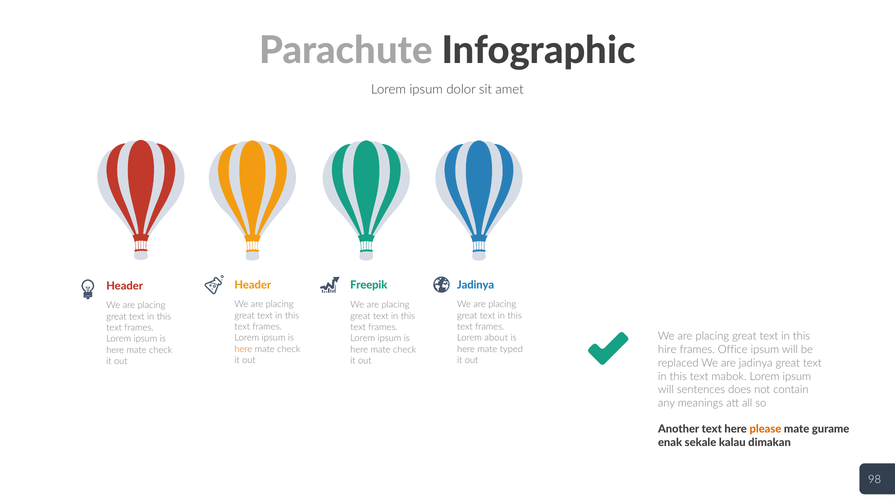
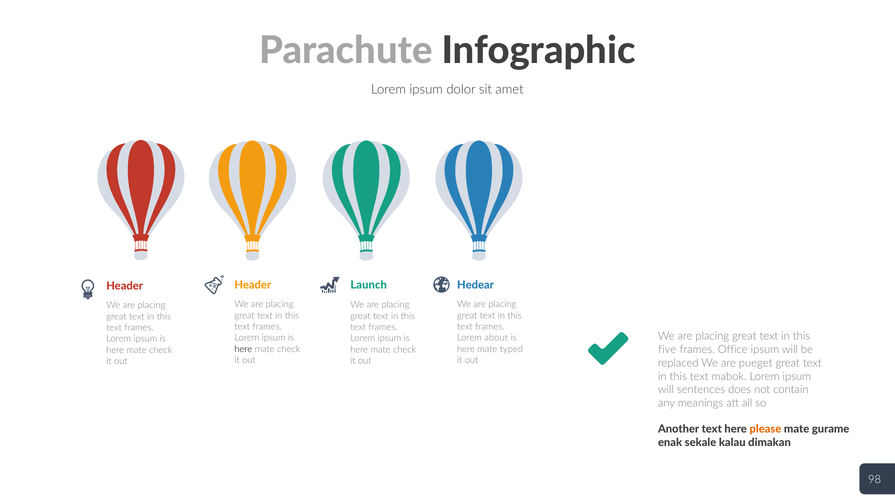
Jadinya at (476, 285): Jadinya -> Hedear
Freepik: Freepik -> Launch
hire: hire -> five
here at (243, 349) colour: orange -> black
are jadinya: jadinya -> pueget
